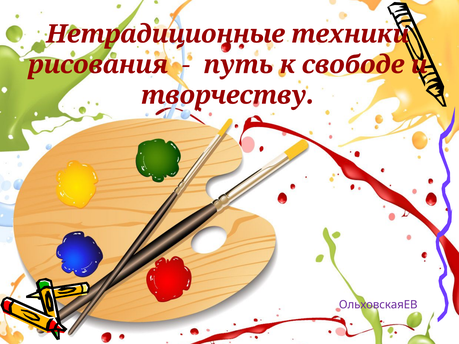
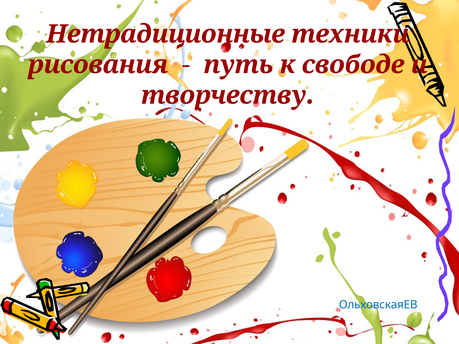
ОльховскаяЕВ colour: purple -> blue
